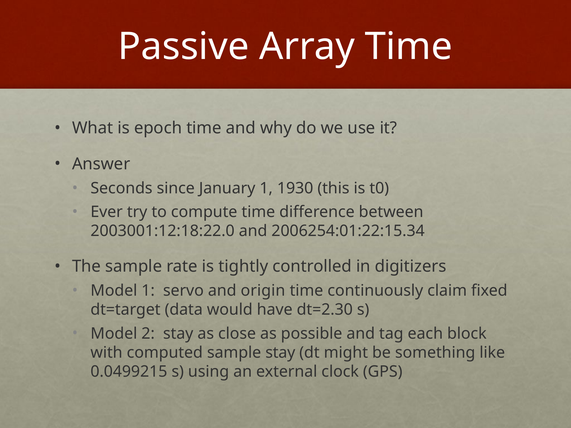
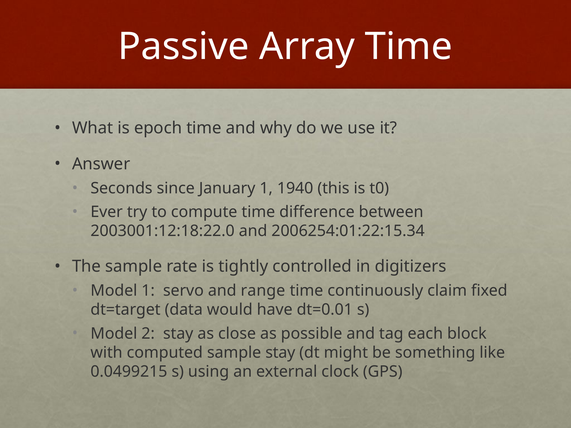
1930: 1930 -> 1940
origin: origin -> range
dt=2.30: dt=2.30 -> dt=0.01
